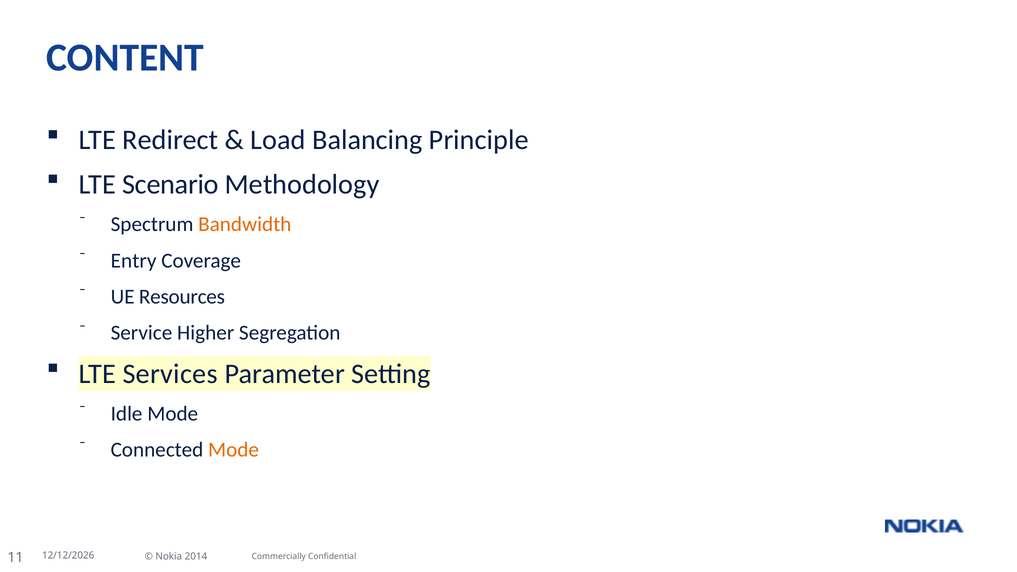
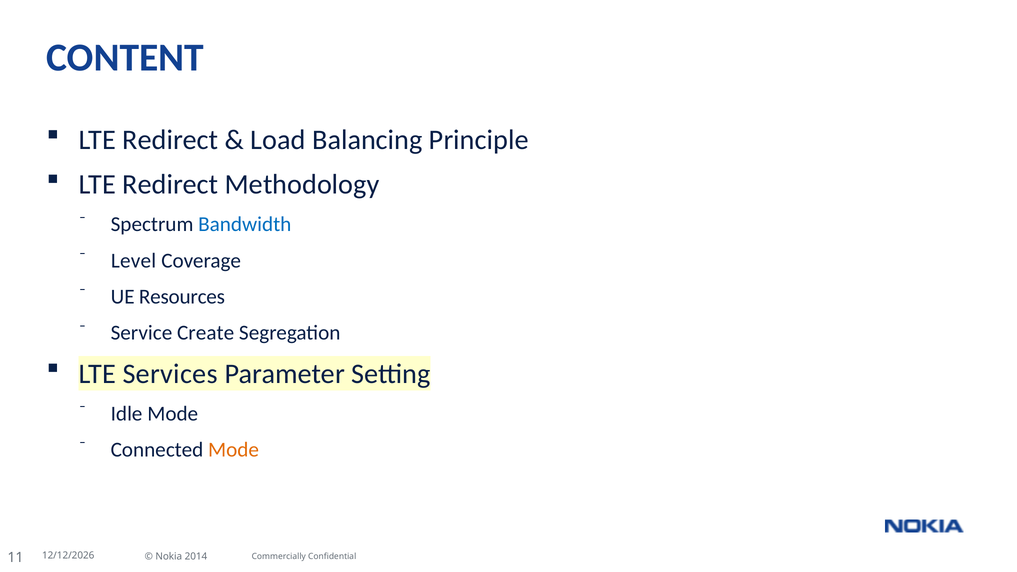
Scenario at (171, 185): Scenario -> Redirect
Bandwidth colour: orange -> blue
Entry: Entry -> Level
Higher: Higher -> Create
